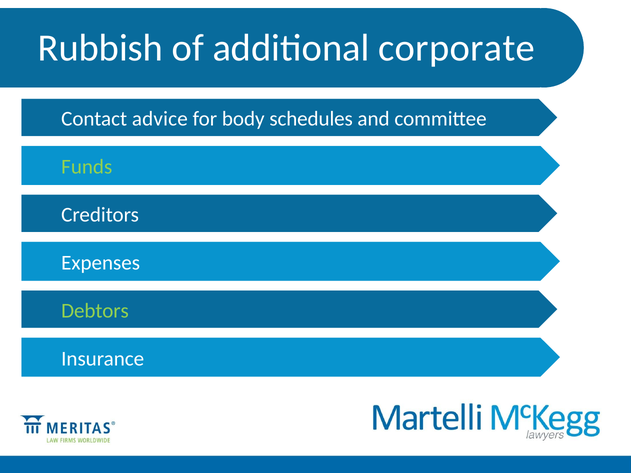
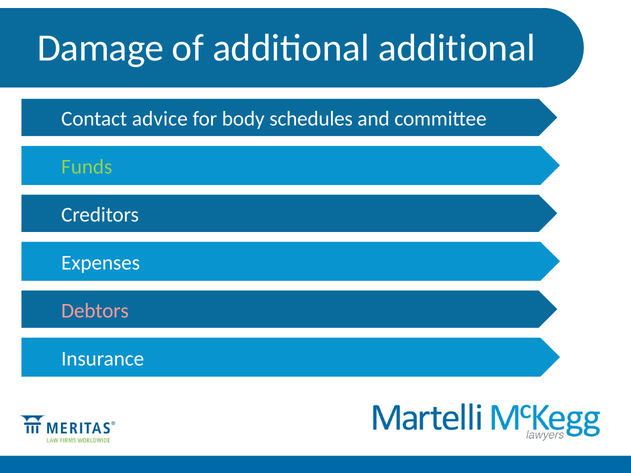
Rubbish: Rubbish -> Damage
additional corporate: corporate -> additional
Debtors colour: light green -> pink
